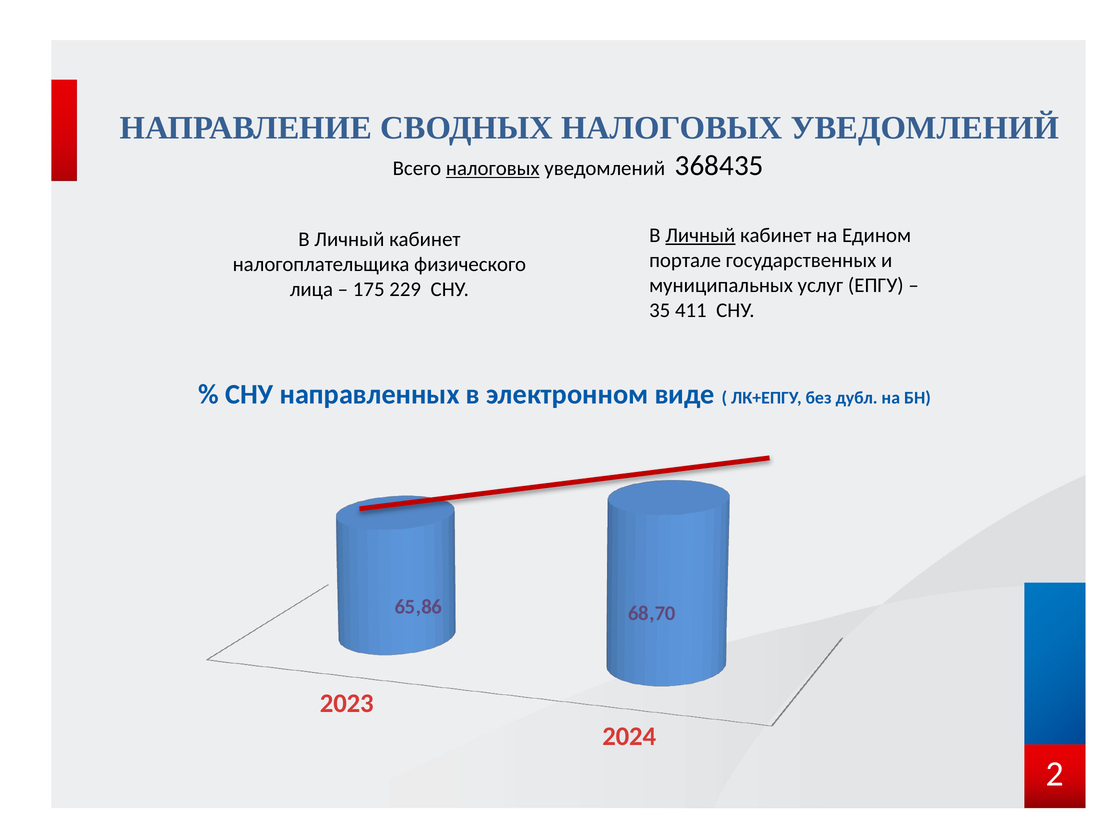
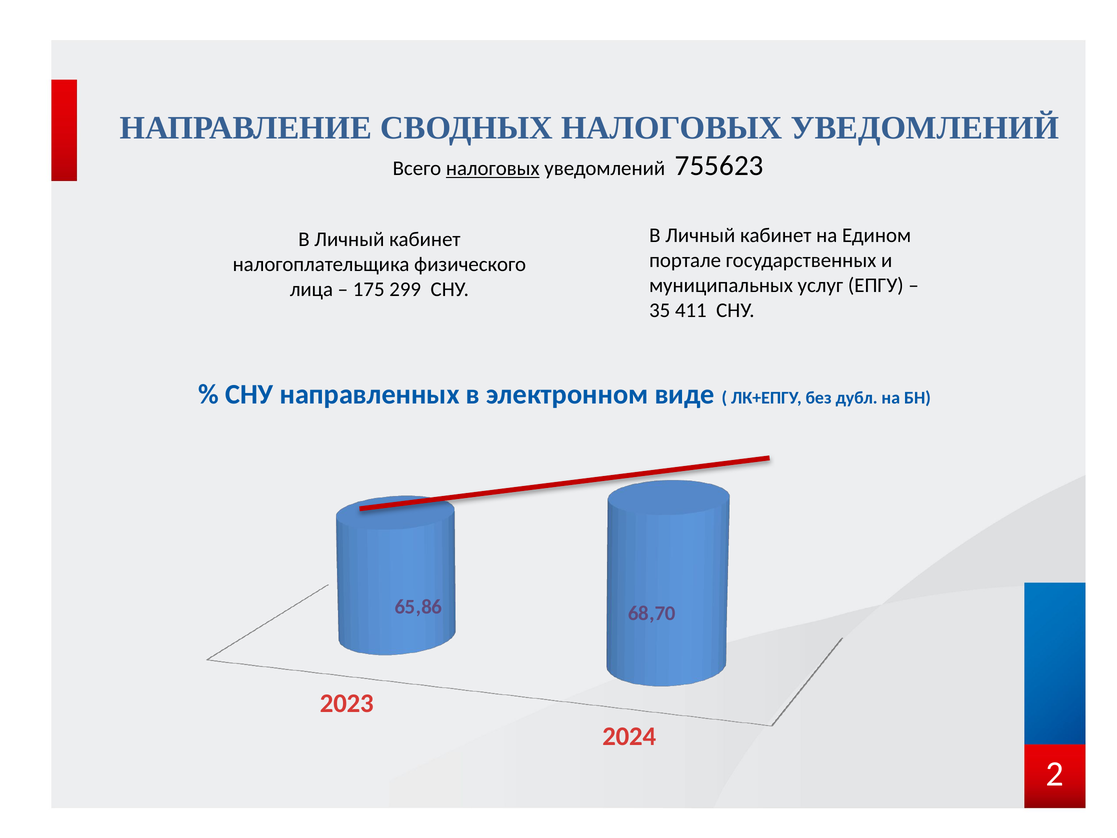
368435: 368435 -> 755623
Личный at (700, 235) underline: present -> none
229: 229 -> 299
